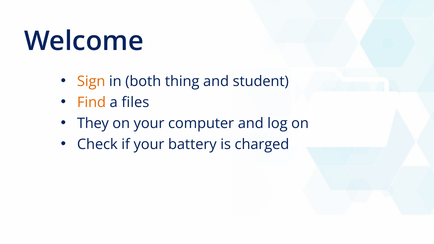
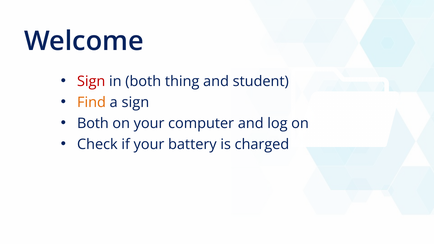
Sign at (91, 81) colour: orange -> red
a files: files -> sign
They at (93, 123): They -> Both
